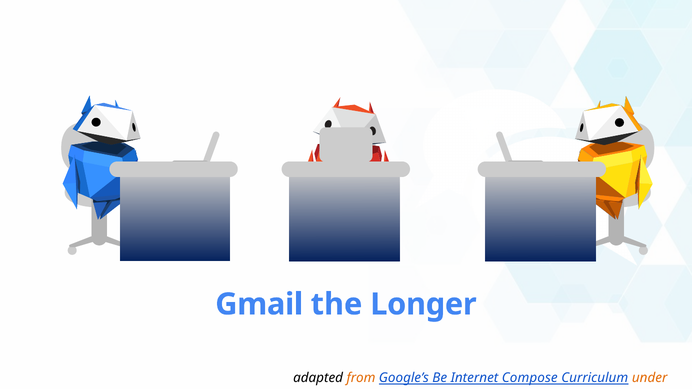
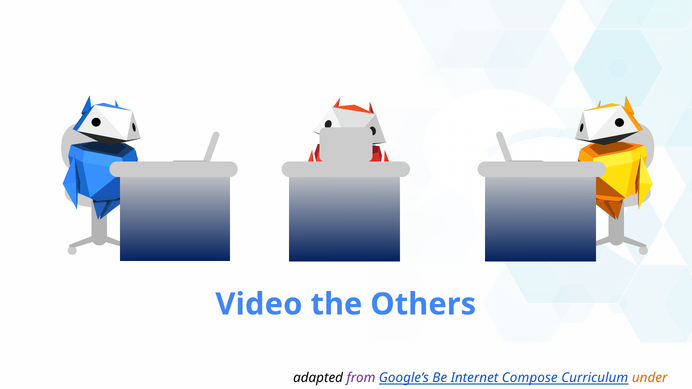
Gmail: Gmail -> Video
Longer: Longer -> Others
from colour: orange -> purple
